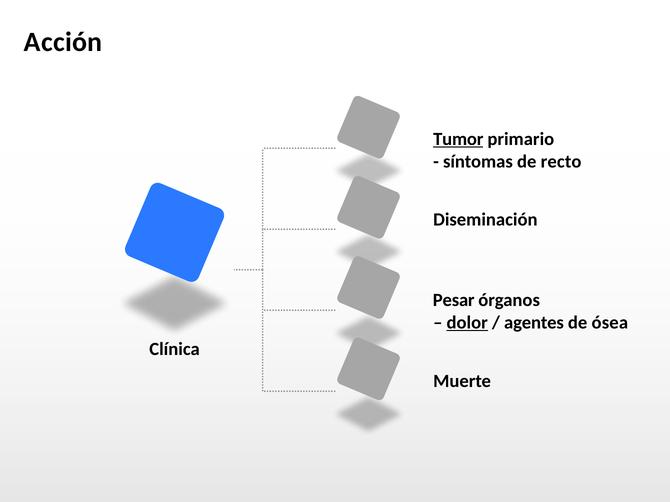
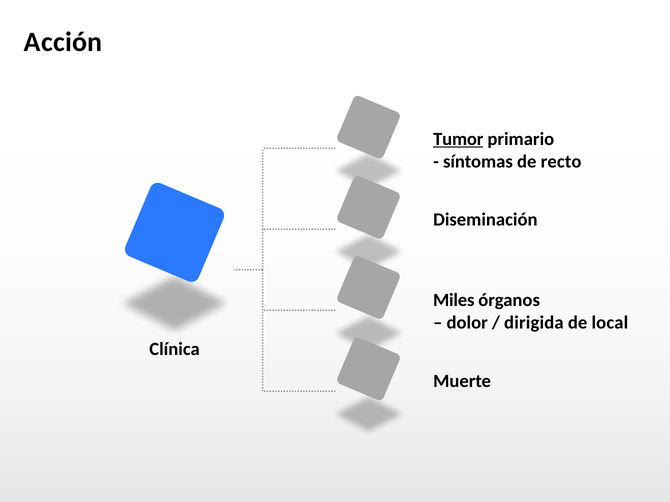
Pesar: Pesar -> Miles
dolor underline: present -> none
agentes: agentes -> dirigida
ósea: ósea -> local
